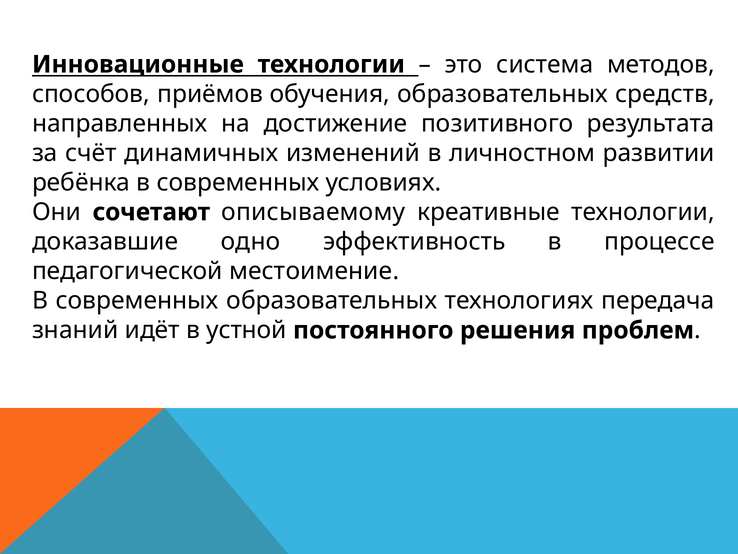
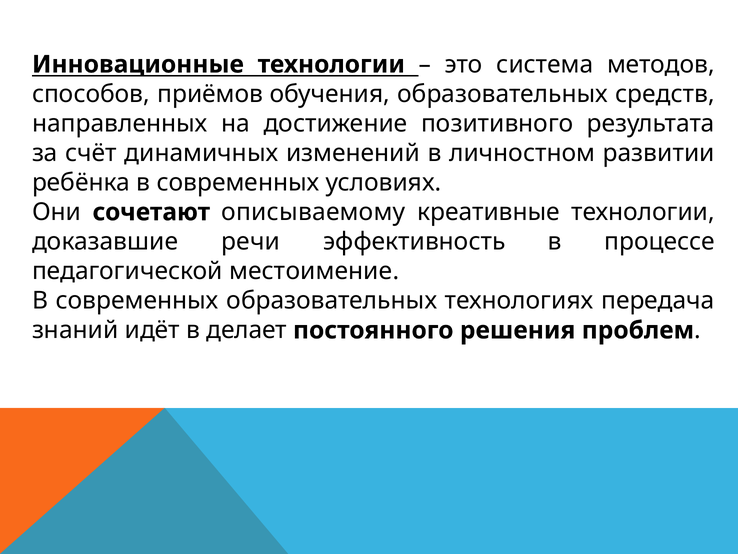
одно: одно -> речи
устной: устной -> делает
